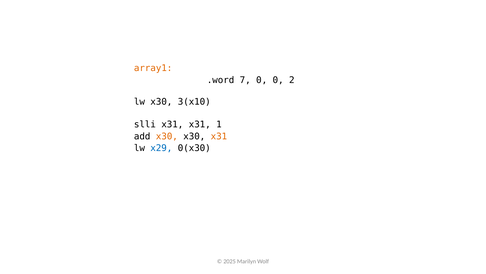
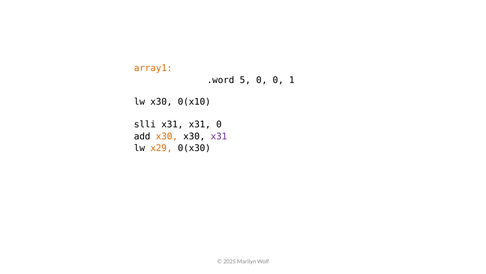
7: 7 -> 5
2: 2 -> 1
3(x10: 3(x10 -> 0(x10
x31 1: 1 -> 0
x31 at (219, 136) colour: orange -> purple
x29 colour: blue -> orange
